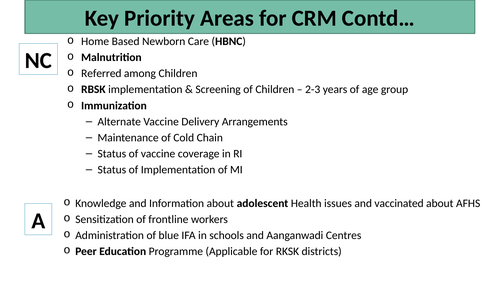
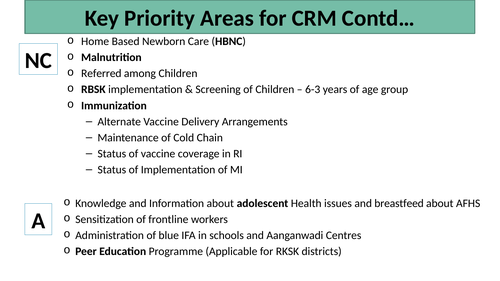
2-3: 2-3 -> 6-3
vaccinated: vaccinated -> breastfeed
